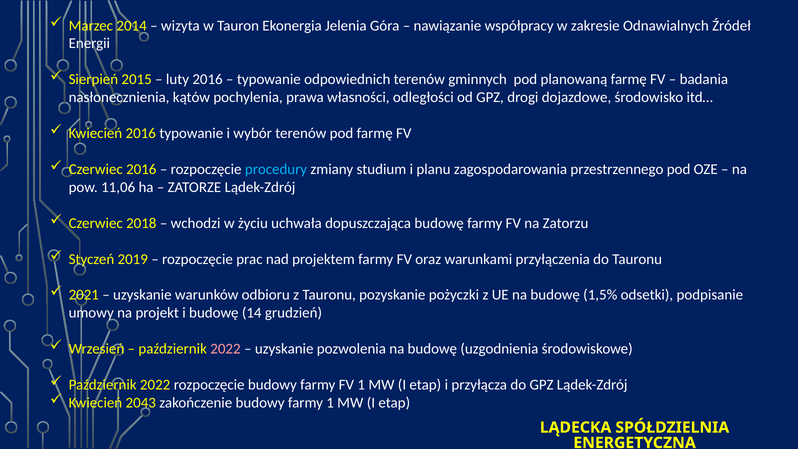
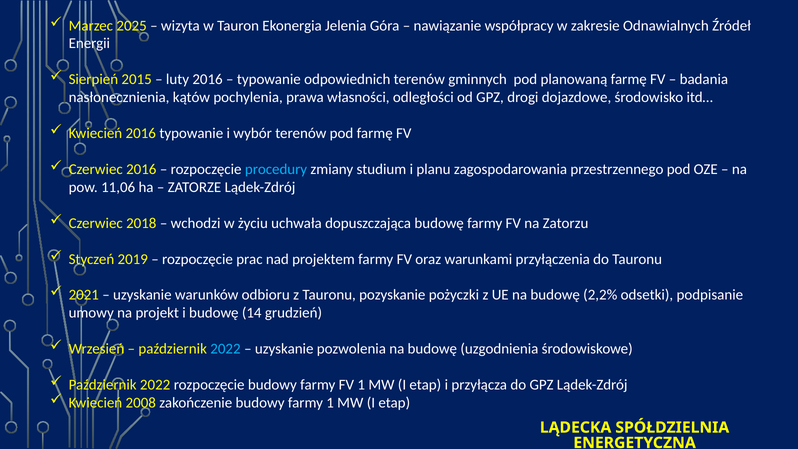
2014: 2014 -> 2025
1,5%: 1,5% -> 2,2%
2022 at (225, 349) colour: pink -> light blue
2043: 2043 -> 2008
